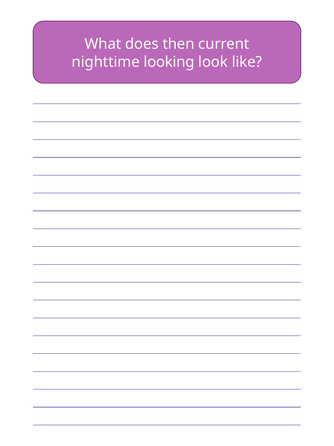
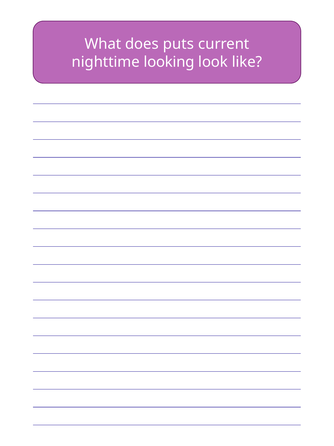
then: then -> puts
